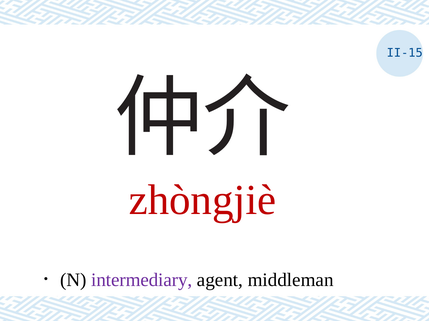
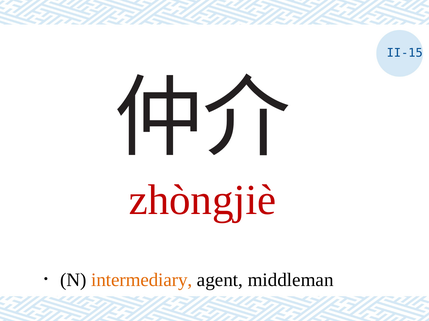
intermediary colour: purple -> orange
